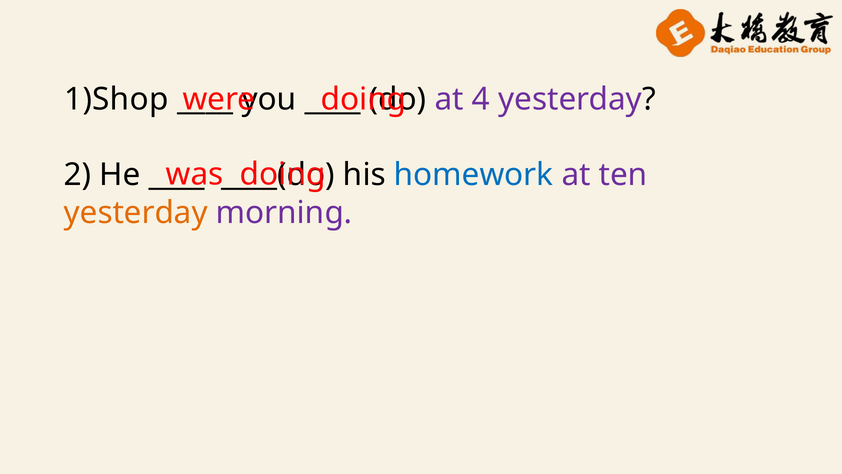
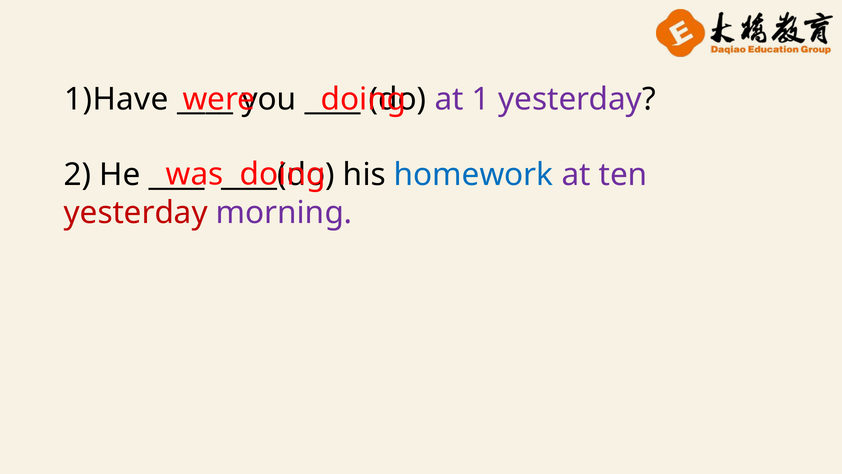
1)Shop: 1)Shop -> 1)Have
4: 4 -> 1
yesterday at (136, 213) colour: orange -> red
